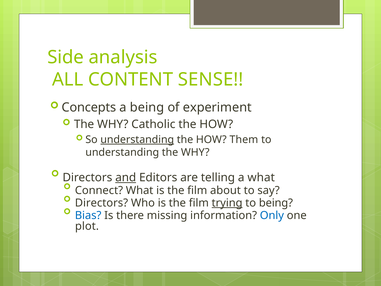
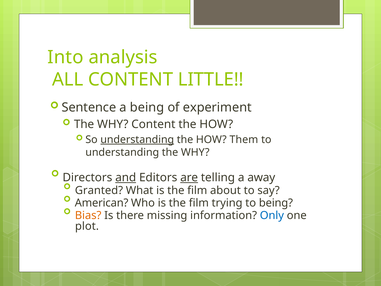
Side: Side -> Into
SENSE: SENSE -> LITTLE
Concepts: Concepts -> Sentence
WHY Catholic: Catholic -> Content
are underline: none -> present
a what: what -> away
Connect: Connect -> Granted
Directors at (101, 203): Directors -> American
trying underline: present -> none
Bias colour: blue -> orange
